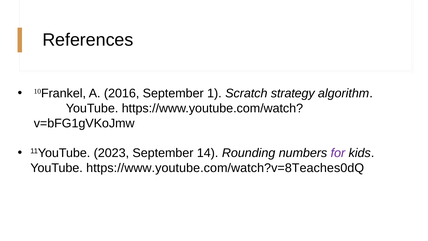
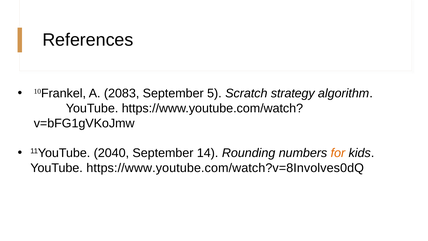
2016: 2016 -> 2083
1: 1 -> 5
2023: 2023 -> 2040
for colour: purple -> orange
https://www.youtube.com/watch?v=8Teaches0dQ: https://www.youtube.com/watch?v=8Teaches0dQ -> https://www.youtube.com/watch?v=8Involves0dQ
